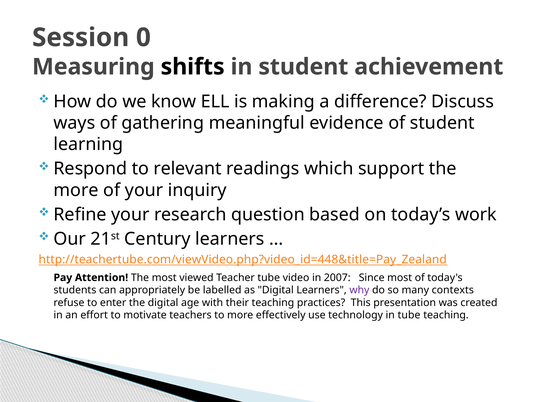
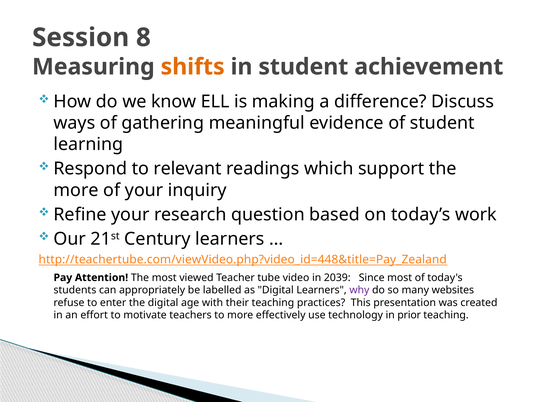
0: 0 -> 8
shifts colour: black -> orange
2007: 2007 -> 2039
contexts: contexts -> websites
in tube: tube -> prior
